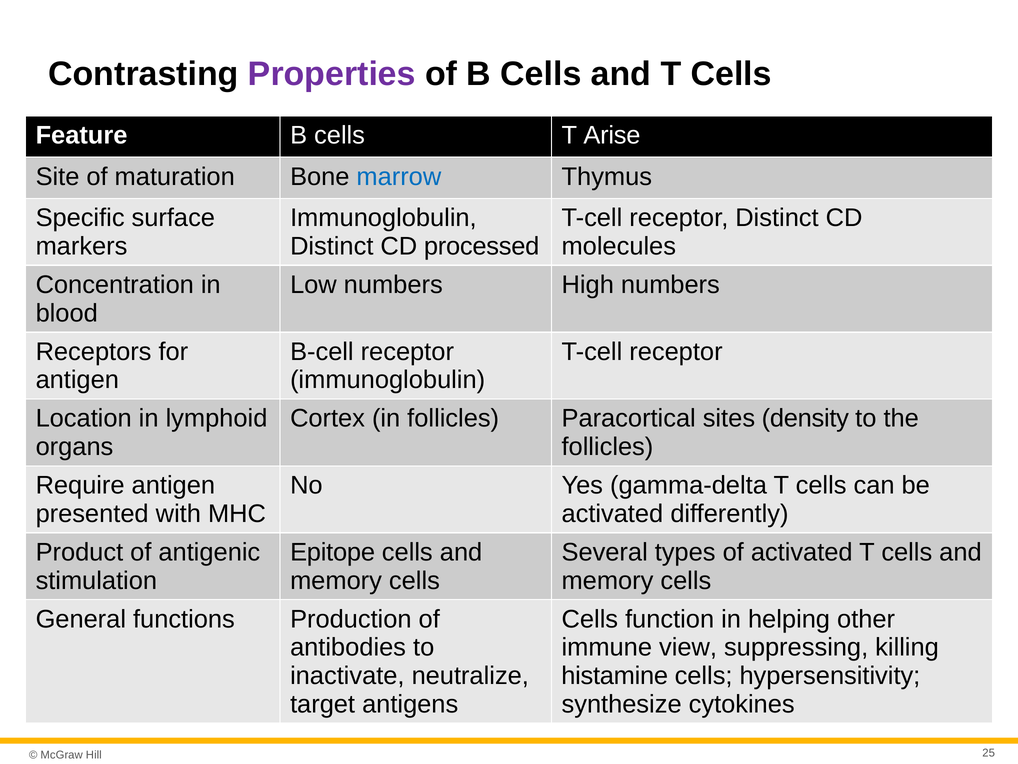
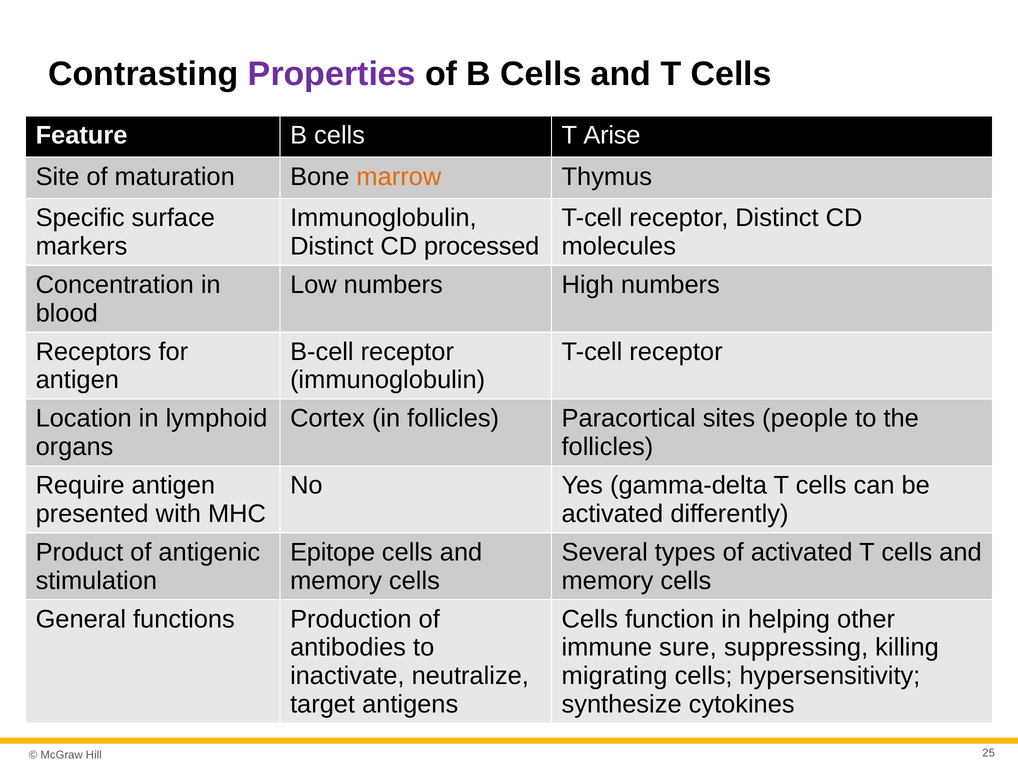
marrow colour: blue -> orange
density: density -> people
view: view -> sure
histamine: histamine -> migrating
